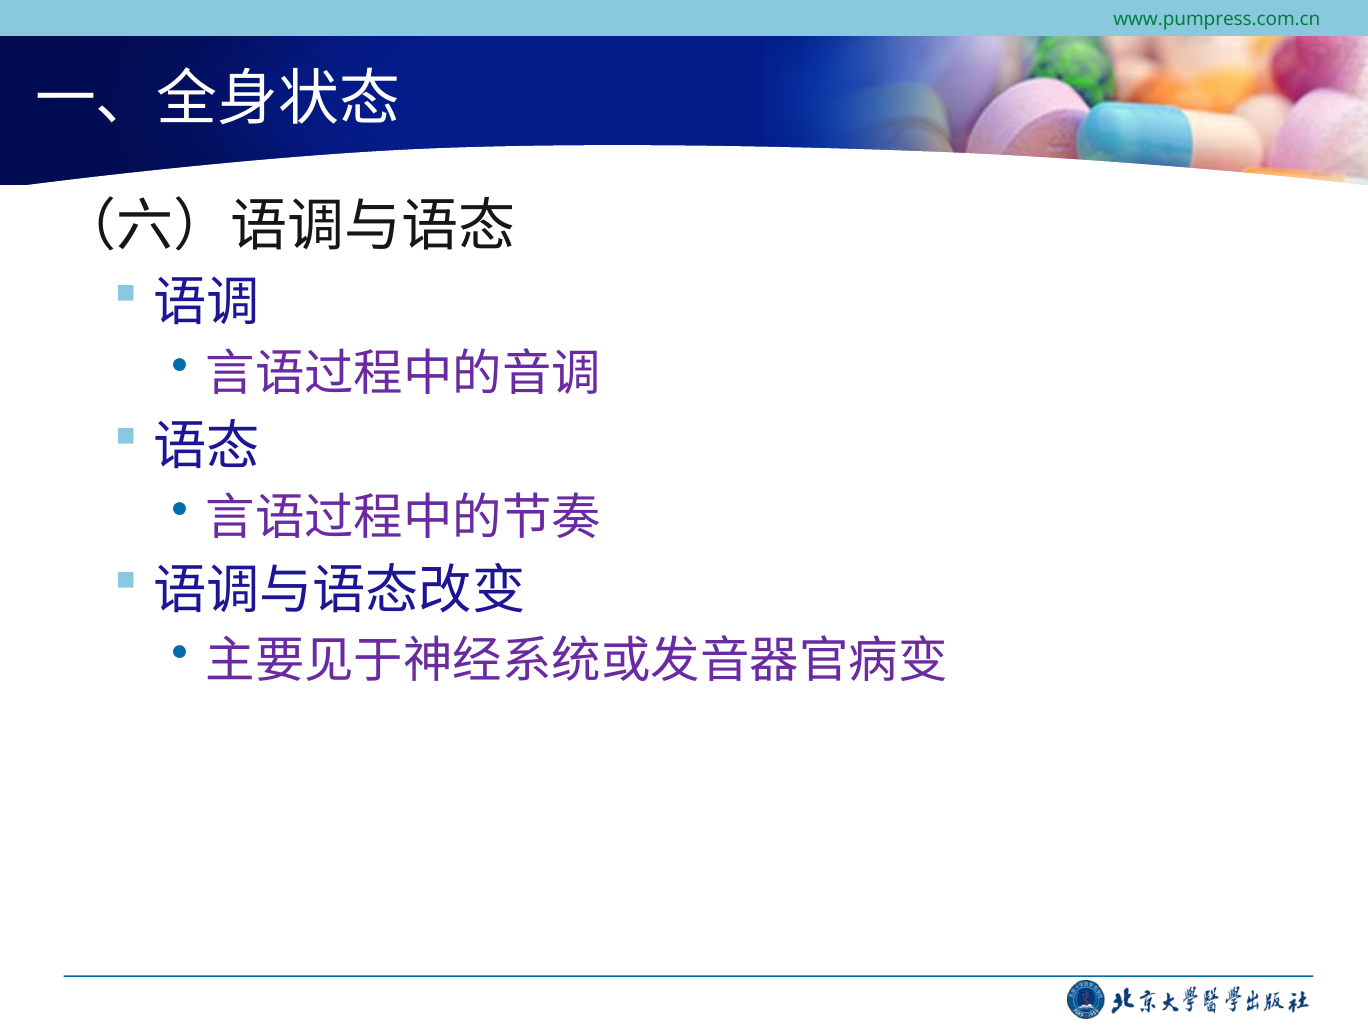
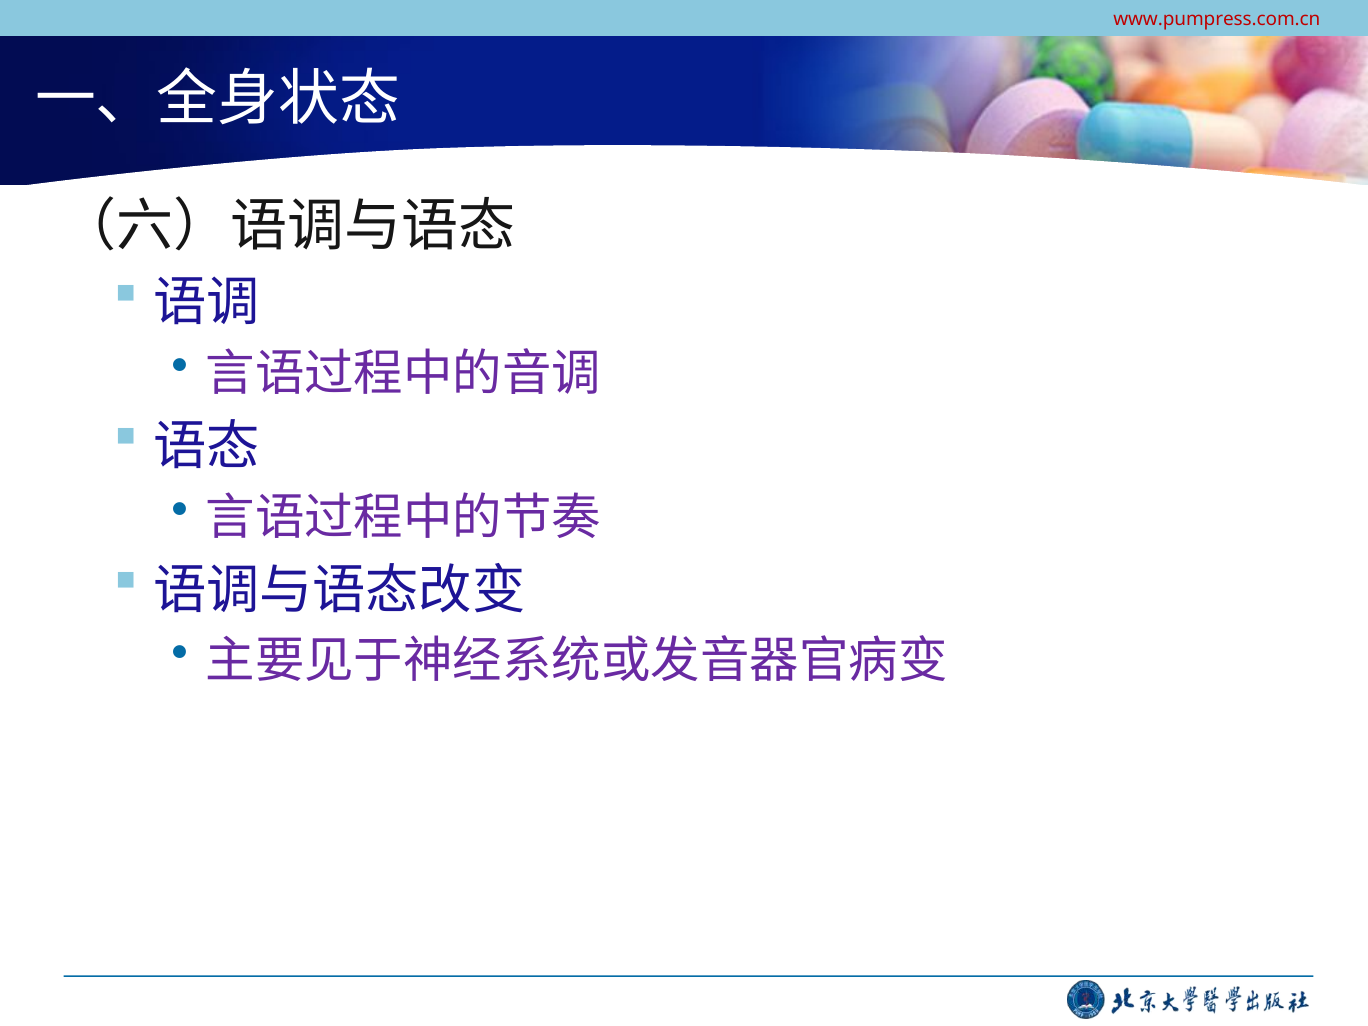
www.pumpress.com.cn colour: green -> red
